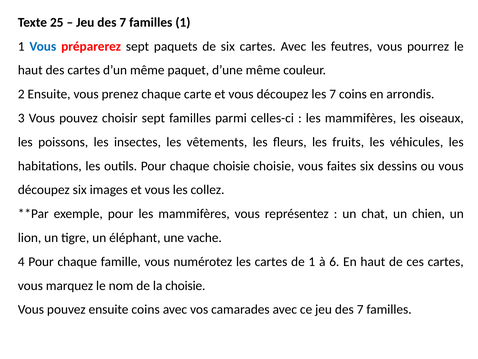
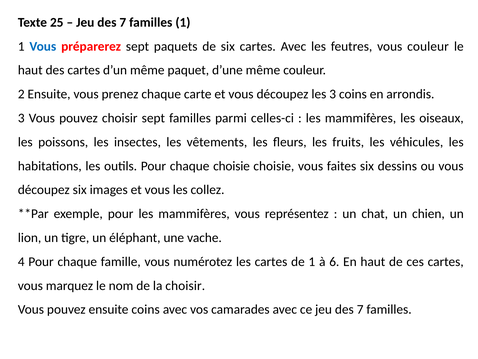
vous pourrez: pourrez -> couleur
les 7: 7 -> 3
la choisie: choisie -> choisir
